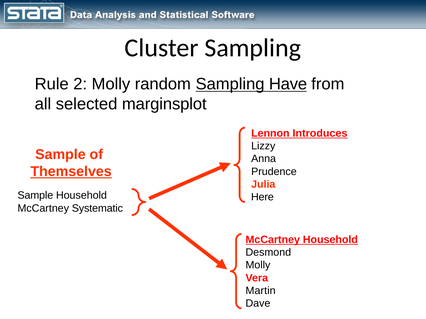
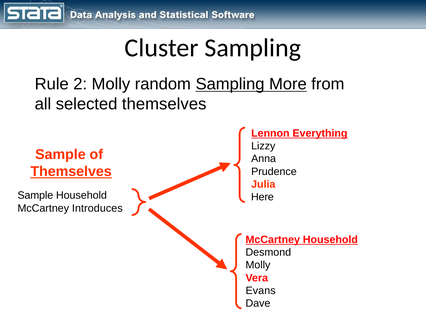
Have: Have -> More
selected marginsplot: marginsplot -> themselves
Introduces: Introduces -> Everything
Systematic: Systematic -> Introduces
Martin: Martin -> Evans
